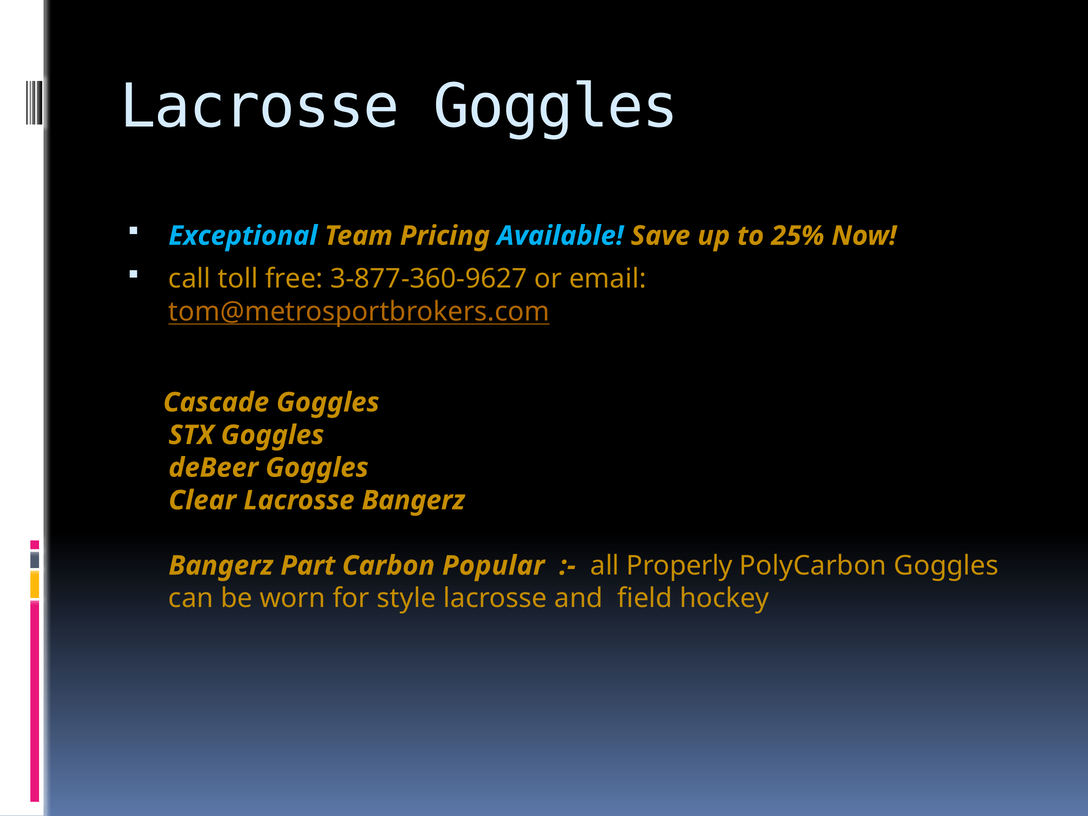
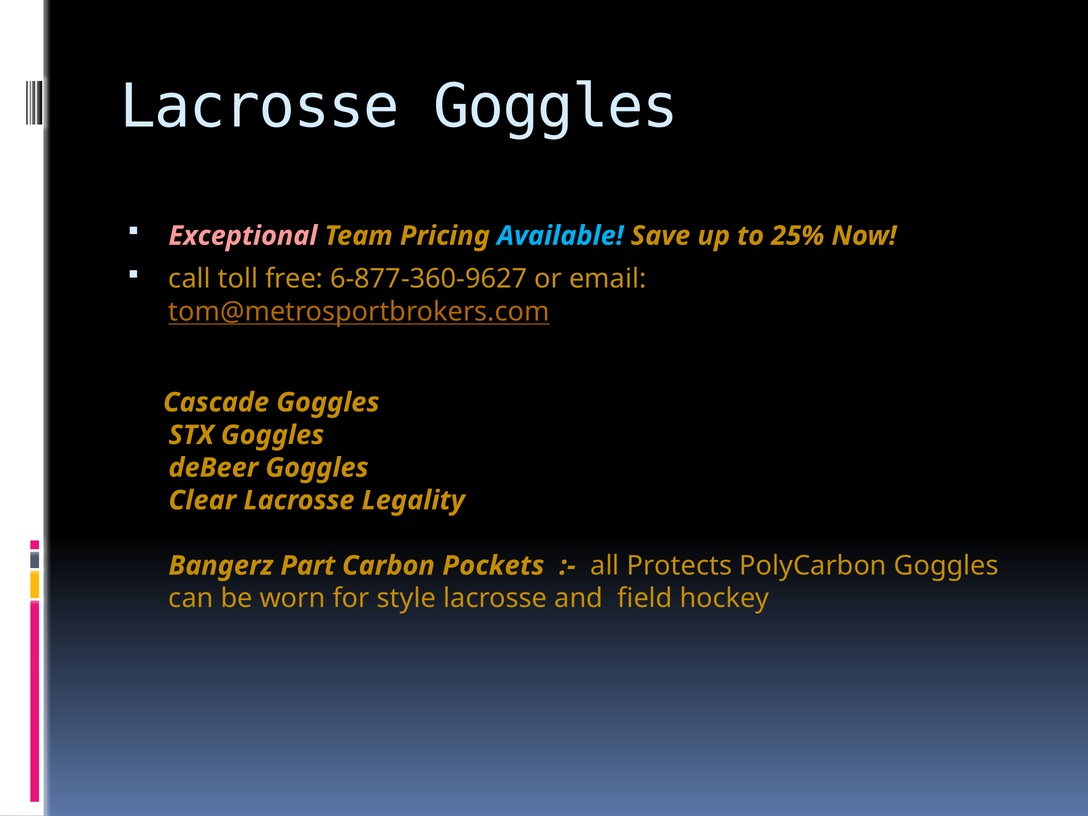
Exceptional colour: light blue -> pink
3-877-360-9627: 3-877-360-9627 -> 6-877-360-9627
Lacrosse Bangerz: Bangerz -> Legality
Popular: Popular -> Pockets
Properly: Properly -> Protects
